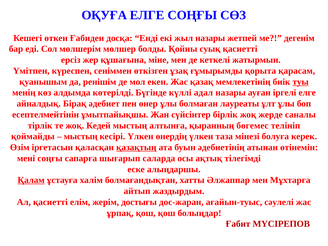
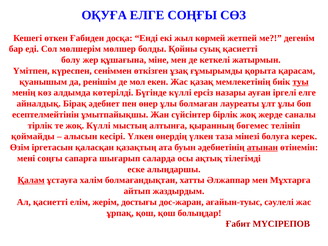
жыл назары: назары -> көрмей
ерсіз: ерсіз -> болу
адал: адал -> ерсіз
жоқ Кедей: Кедей -> Күллi
мыстың at (81, 136): мыстың -> алысын
қазақтың underline: present -> none
атынан underline: none -> present
